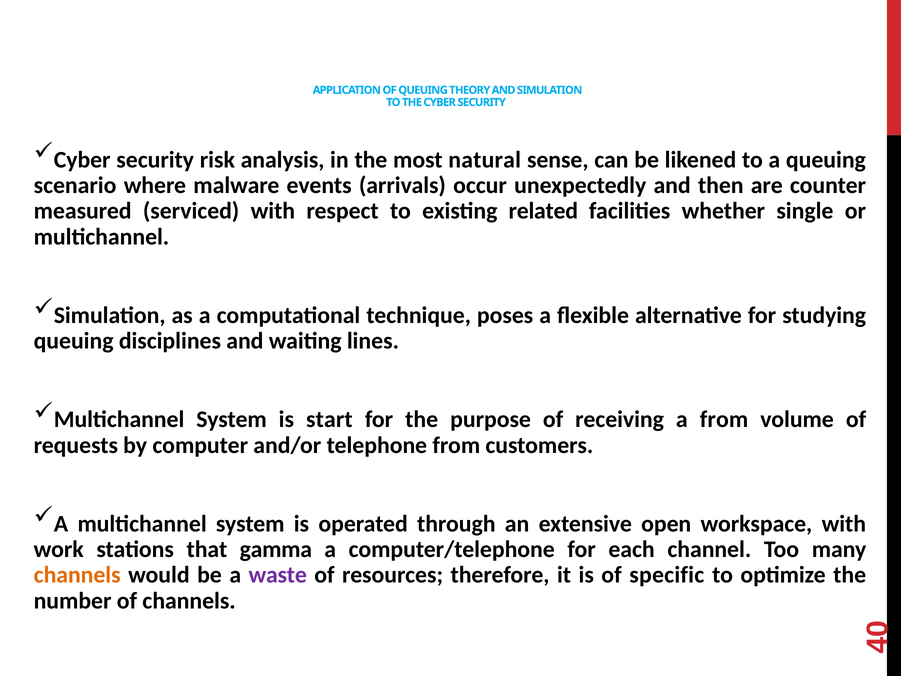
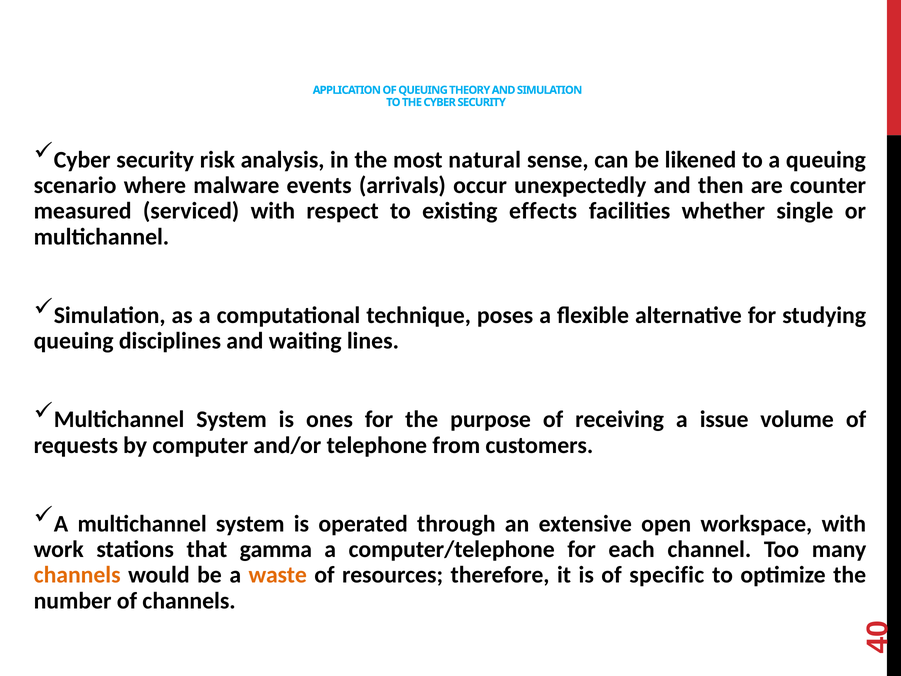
related: related -> effects
start: start -> ones
a from: from -> issue
waste colour: purple -> orange
